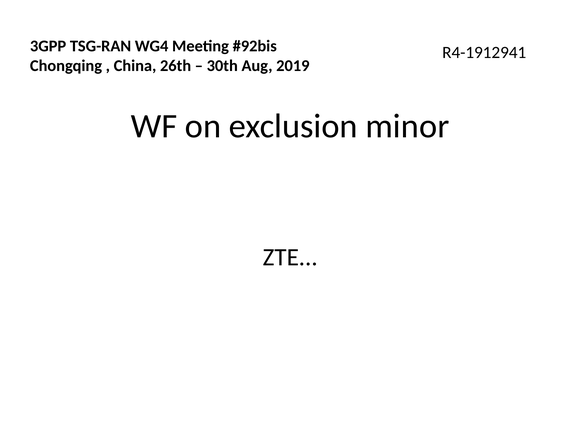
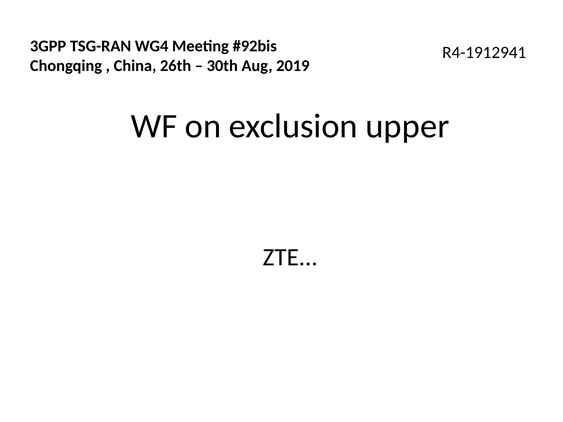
minor: minor -> upper
